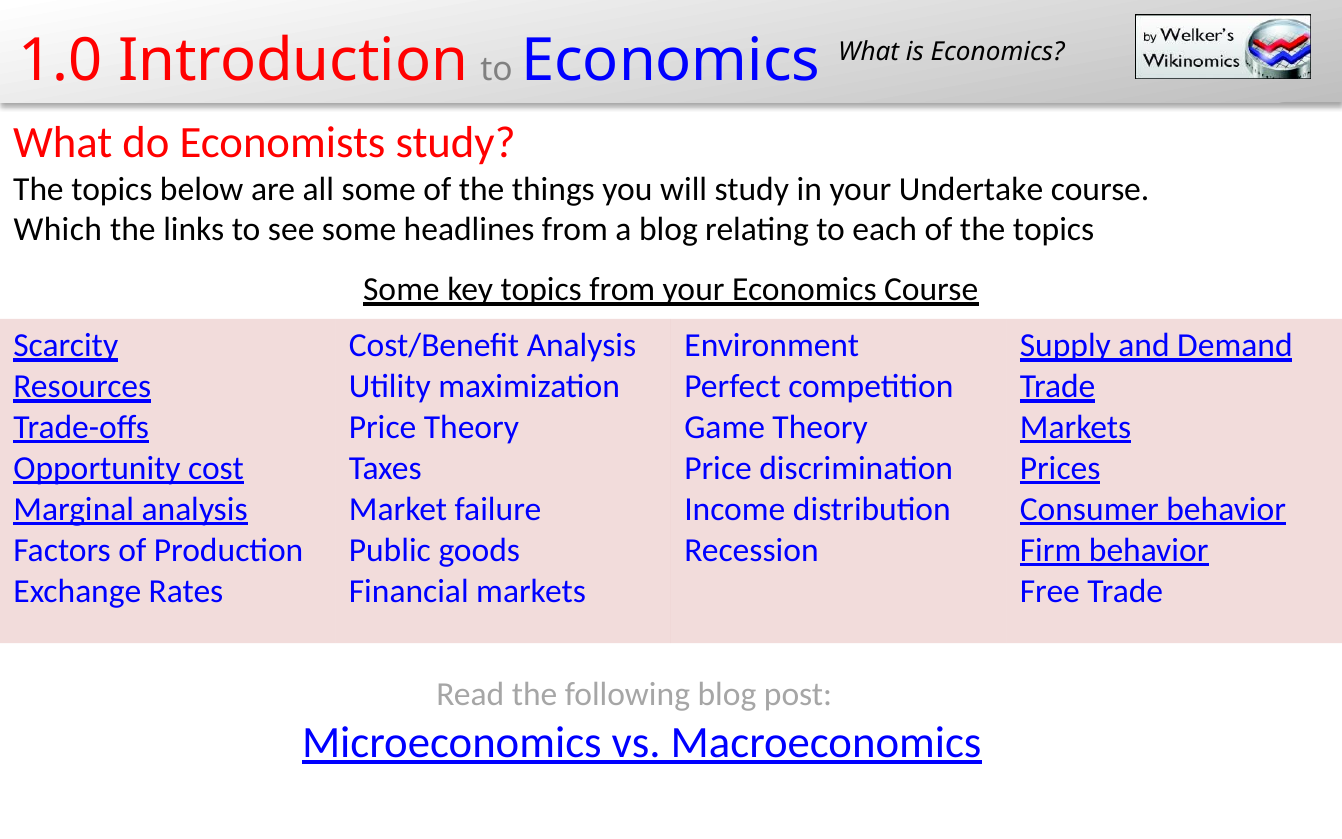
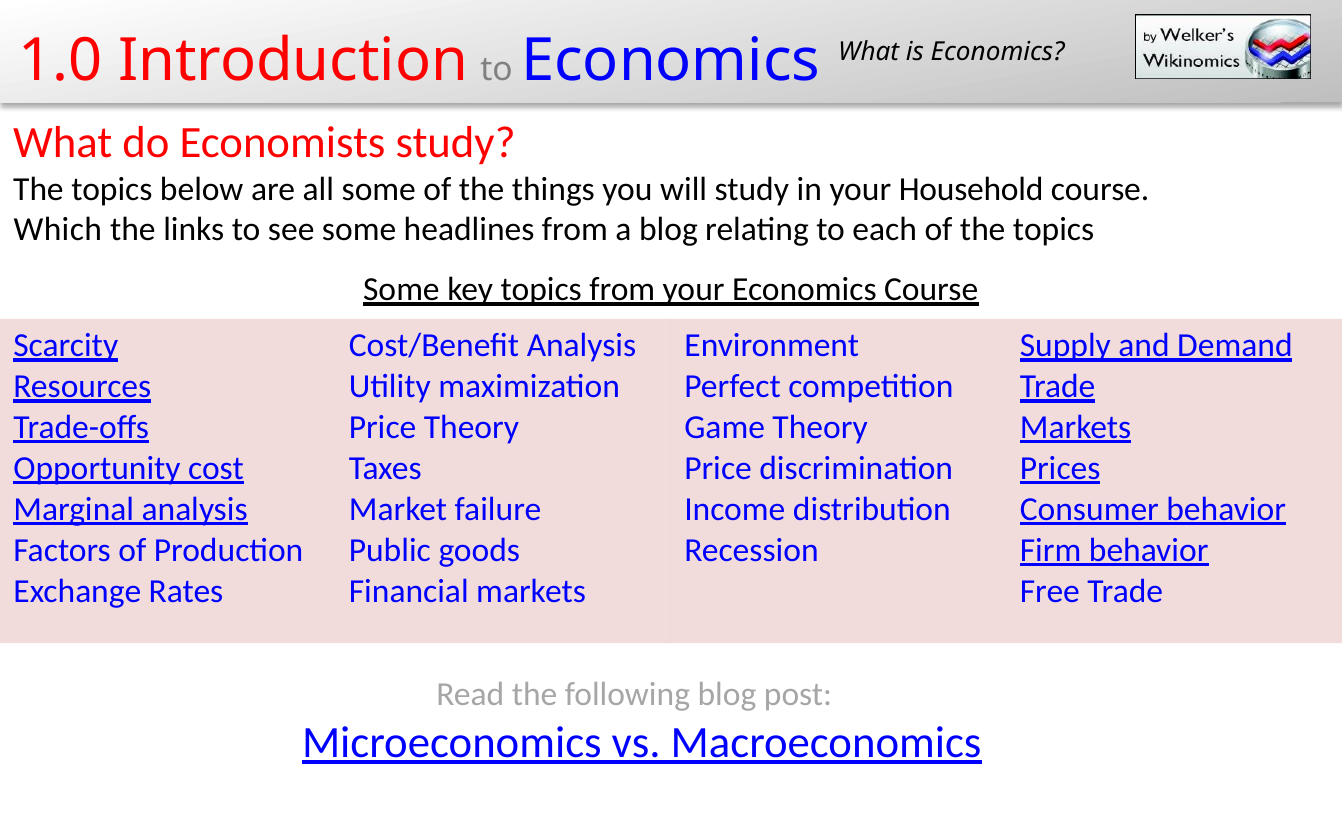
Undertake: Undertake -> Household
